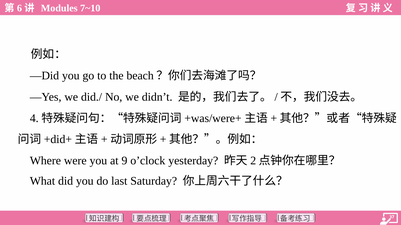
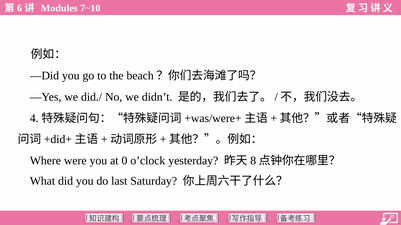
9: 9 -> 0
2: 2 -> 8
